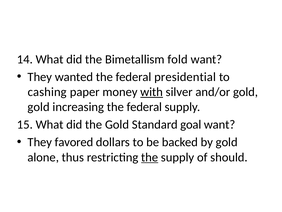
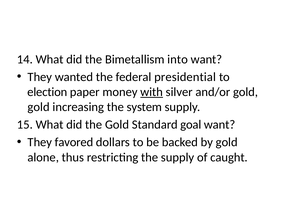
fold: fold -> into
cashing: cashing -> election
increasing the federal: federal -> system
the at (150, 157) underline: present -> none
should: should -> caught
